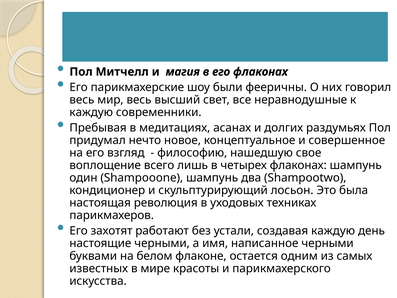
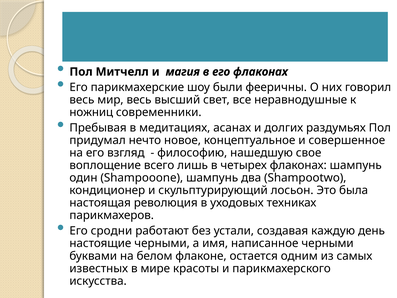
каждую at (91, 112): каждую -> ножниц
захотят: захотят -> сродни
